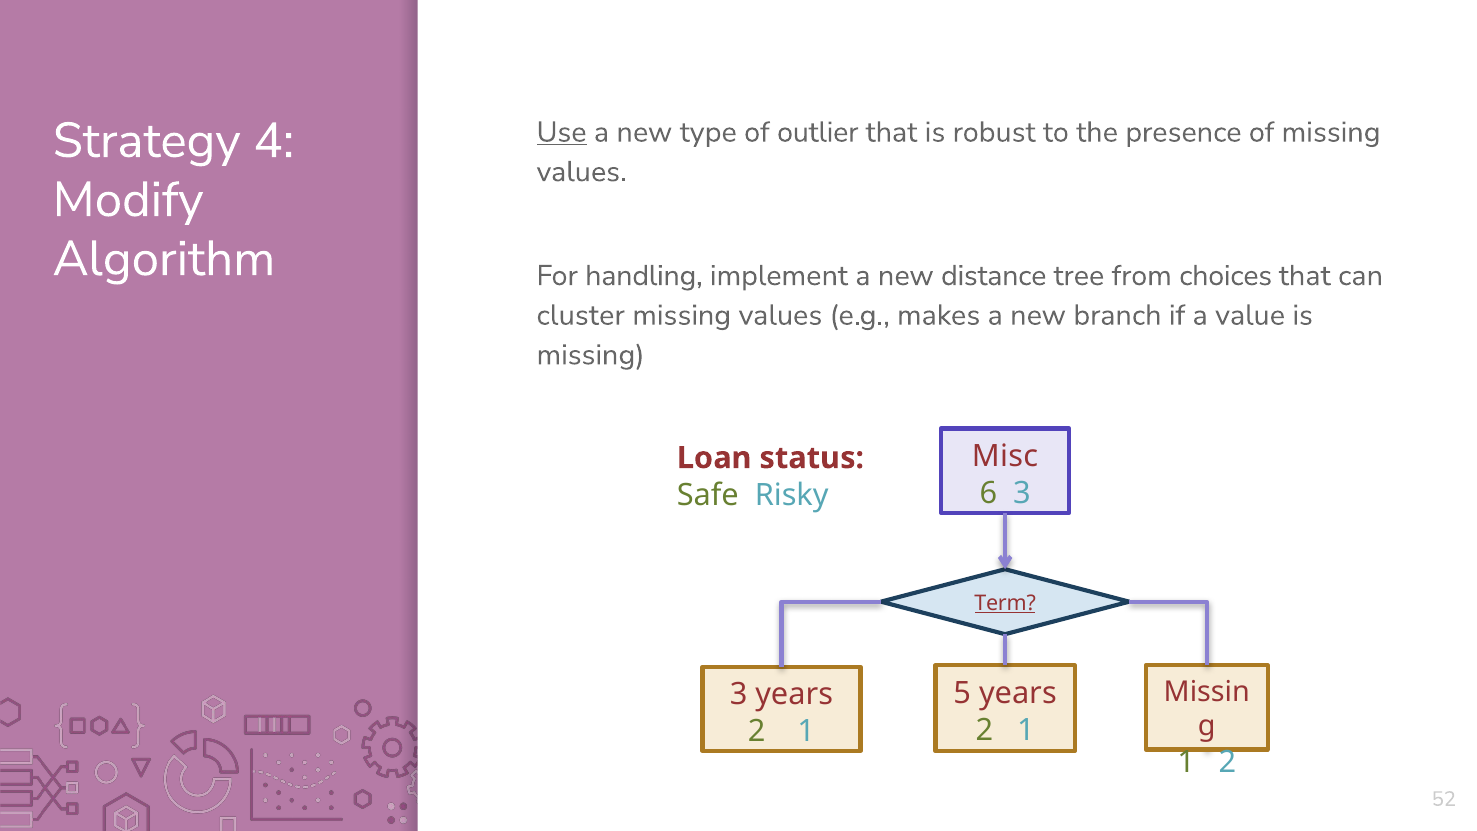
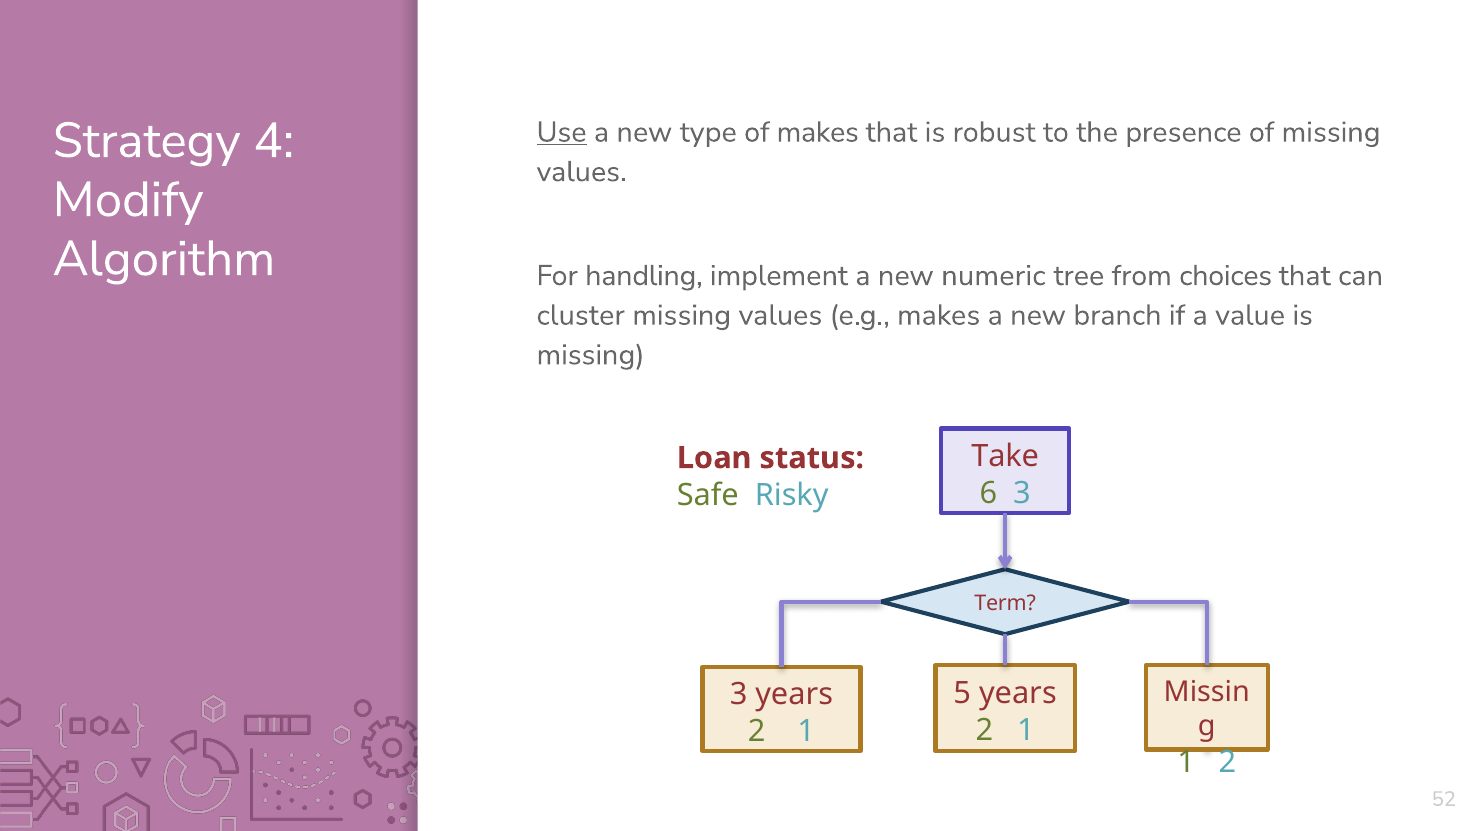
of outlier: outlier -> makes
distance: distance -> numeric
Misc: Misc -> Take
Term underline: present -> none
